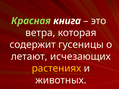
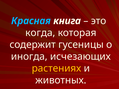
Красная colour: light green -> light blue
ветра: ветра -> когда
летают: летают -> иногда
